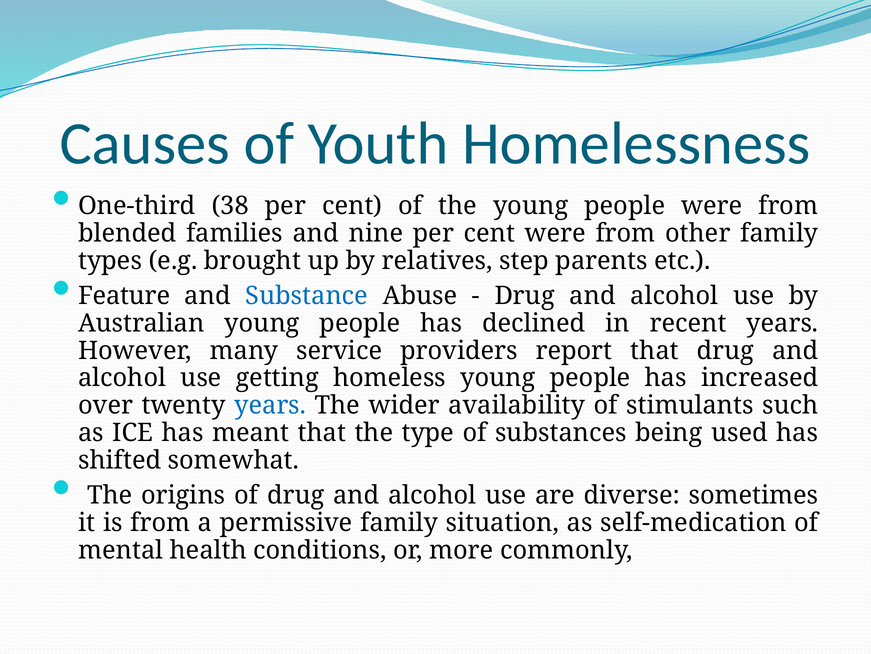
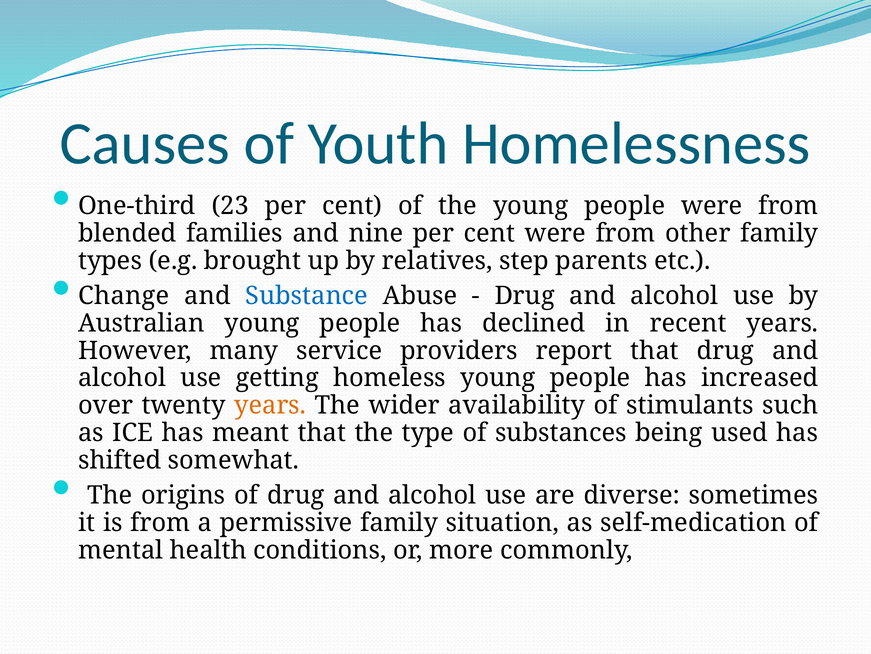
38: 38 -> 23
Feature: Feature -> Change
years at (270, 405) colour: blue -> orange
